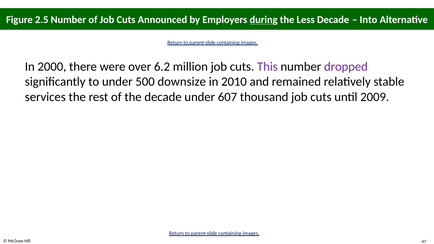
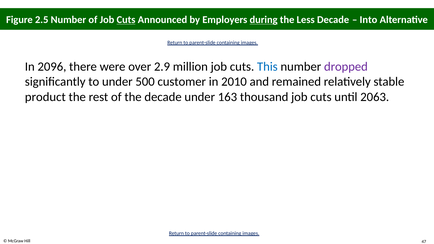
Cuts at (126, 20) underline: none -> present
2000: 2000 -> 2096
6.2: 6.2 -> 2.9
This colour: purple -> blue
downsize: downsize -> customer
services: services -> product
607: 607 -> 163
2009: 2009 -> 2063
